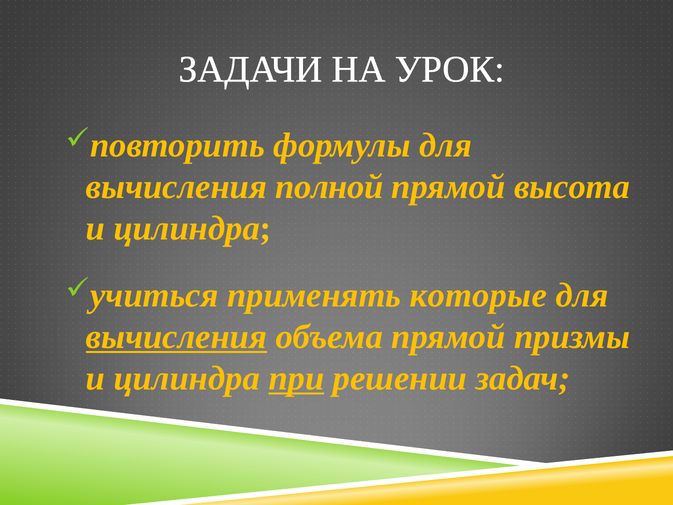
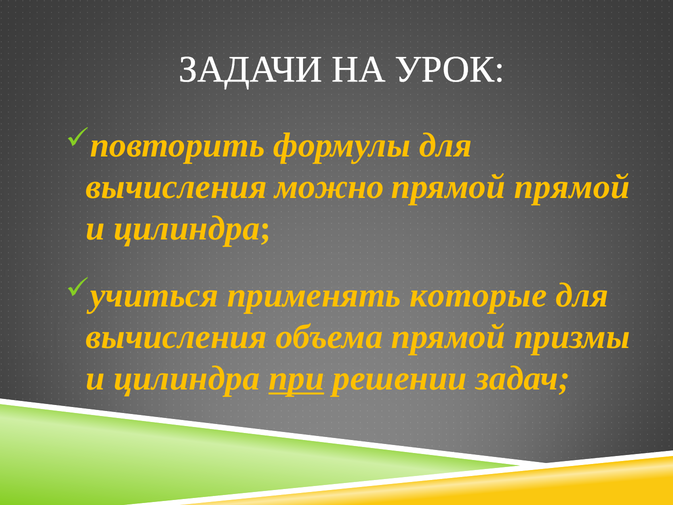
полной: полной -> можно
прямой высота: высота -> прямой
вычисления at (176, 337) underline: present -> none
